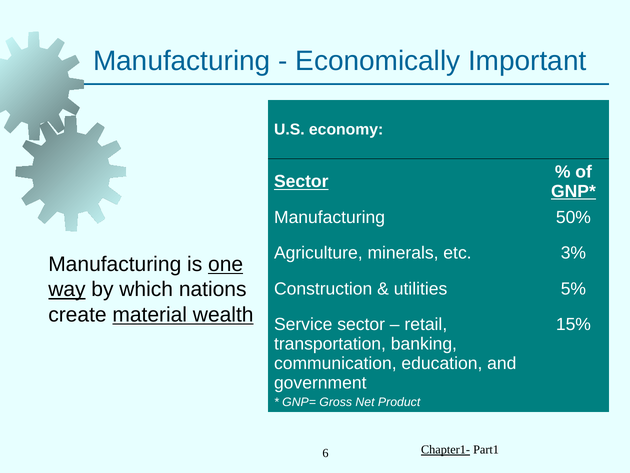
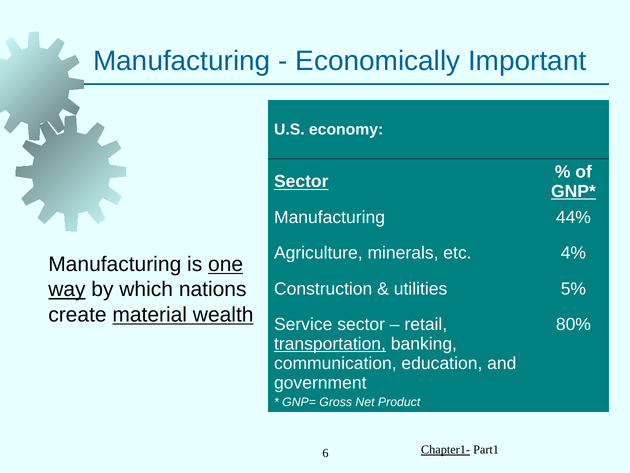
50%: 50% -> 44%
3%: 3% -> 4%
15%: 15% -> 80%
transportation underline: none -> present
